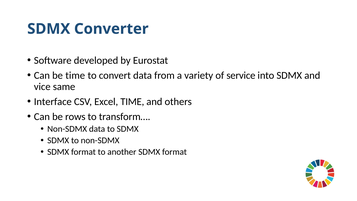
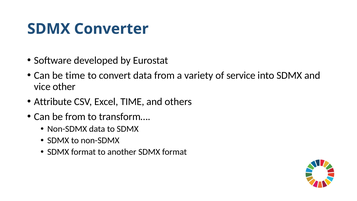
same: same -> other
Interface: Interface -> Attribute
be rows: rows -> from
